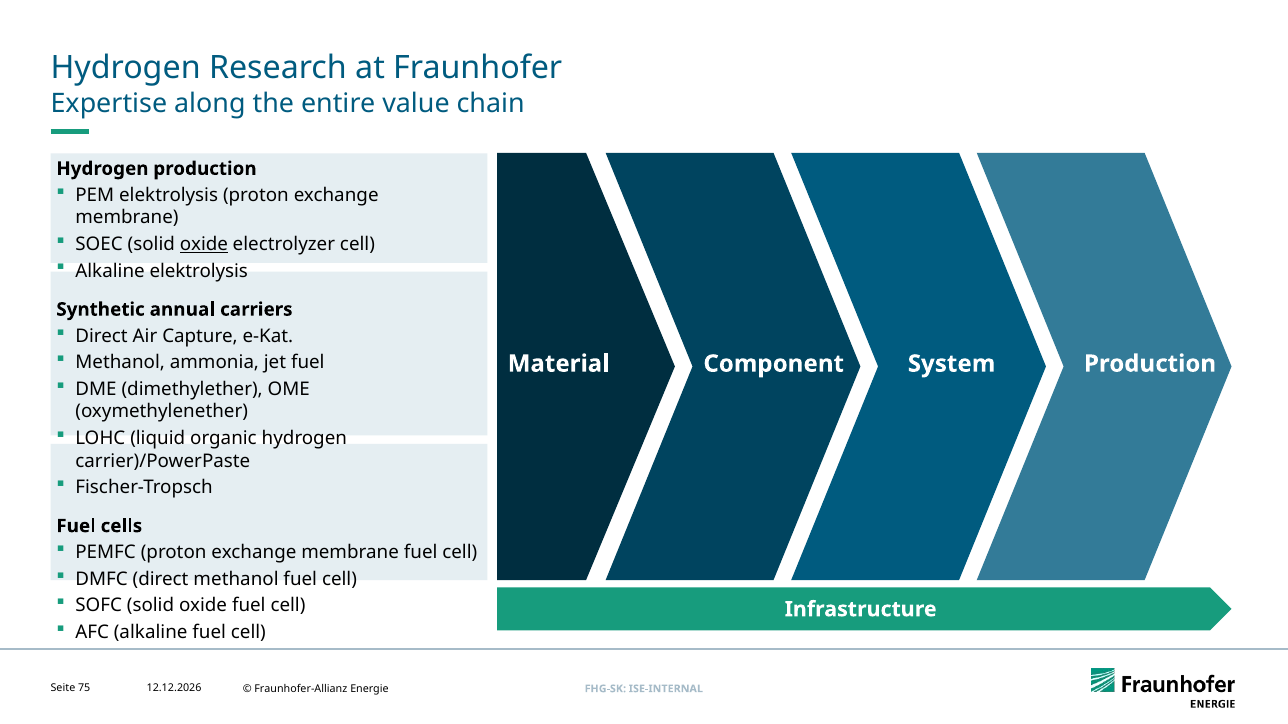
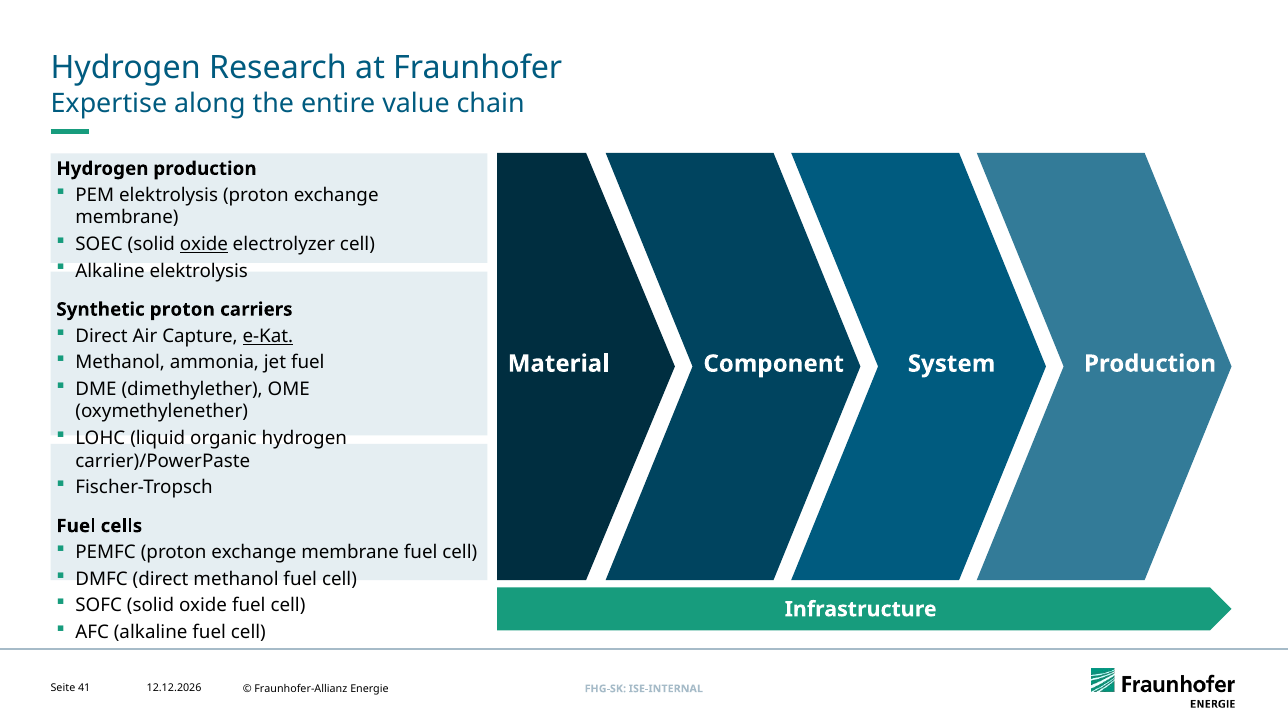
Synthetic annual: annual -> proton
e-Kat underline: none -> present
75: 75 -> 41
